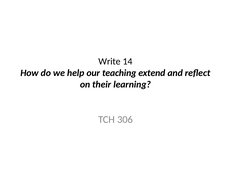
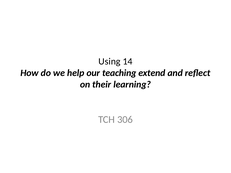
Write: Write -> Using
